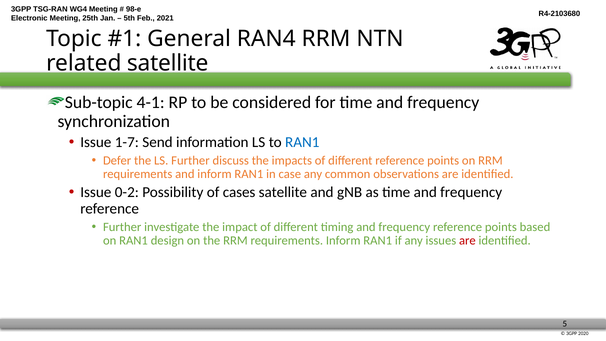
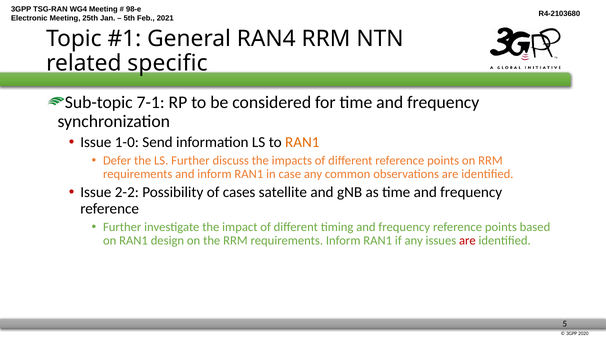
related satellite: satellite -> specific
4-1: 4-1 -> 7-1
1-7: 1-7 -> 1-0
RAN1 at (302, 142) colour: blue -> orange
0-2: 0-2 -> 2-2
